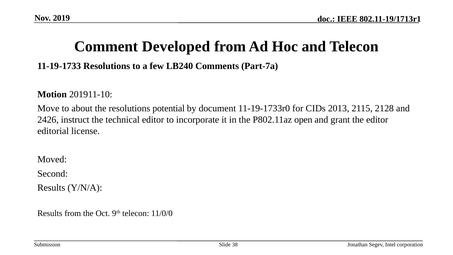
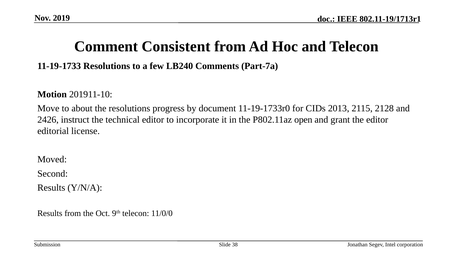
Developed: Developed -> Consistent
potential: potential -> progress
